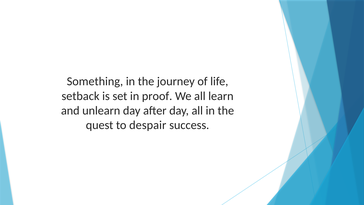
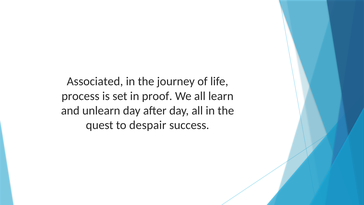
Something: Something -> Associated
setback: setback -> process
